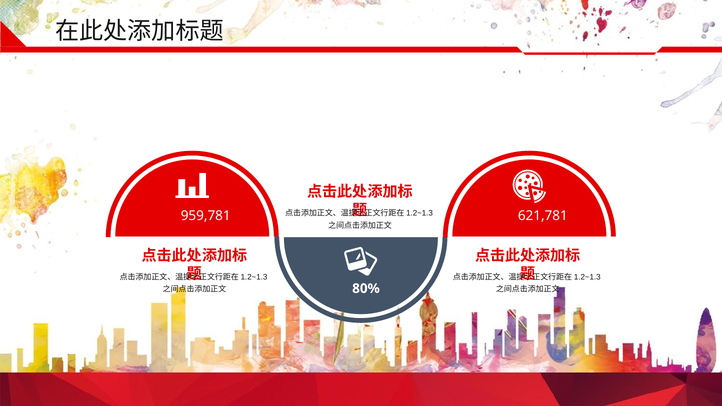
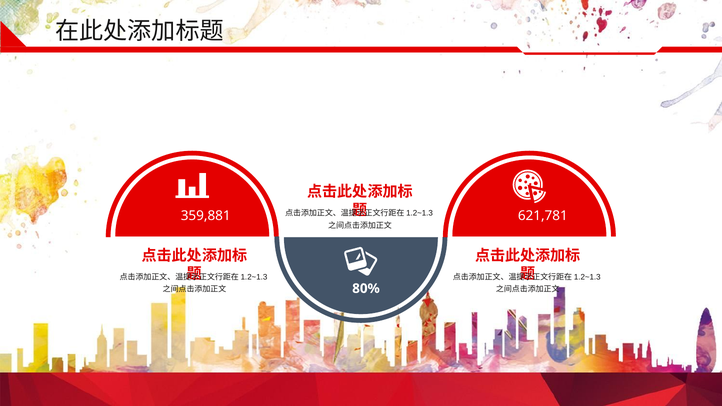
959,781: 959,781 -> 359,881
